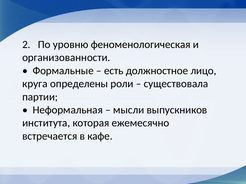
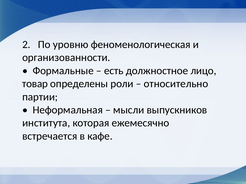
круга: круга -> товар
существовала: существовала -> относительно
